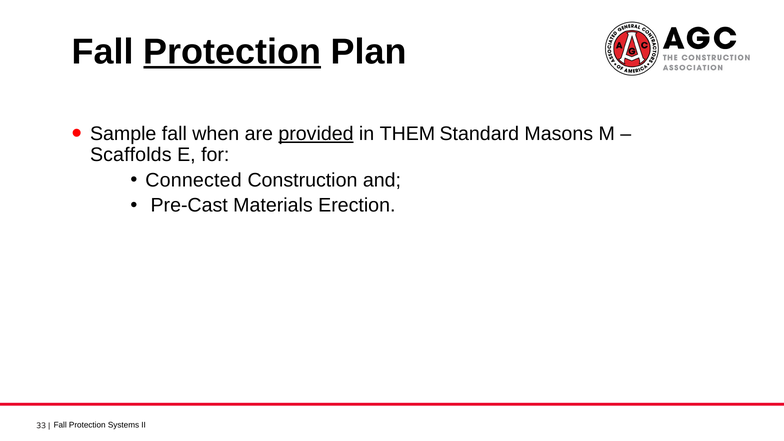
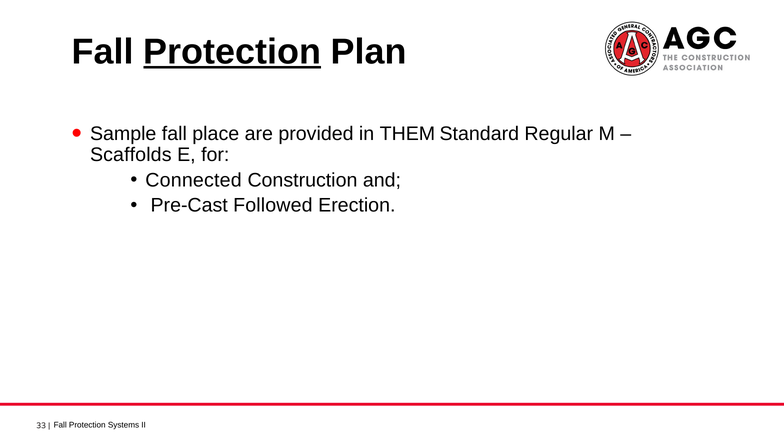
when: when -> place
provided underline: present -> none
Masons: Masons -> Regular
Materials: Materials -> Followed
